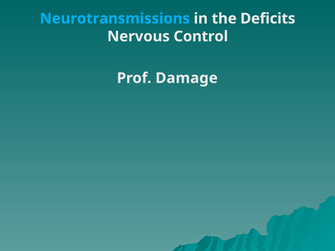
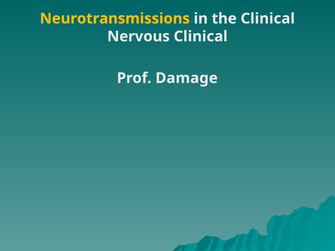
Neurotransmissions colour: light blue -> yellow
the Deficits: Deficits -> Clinical
Nervous Control: Control -> Clinical
